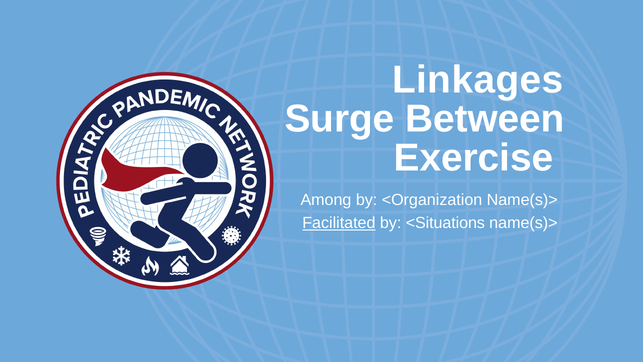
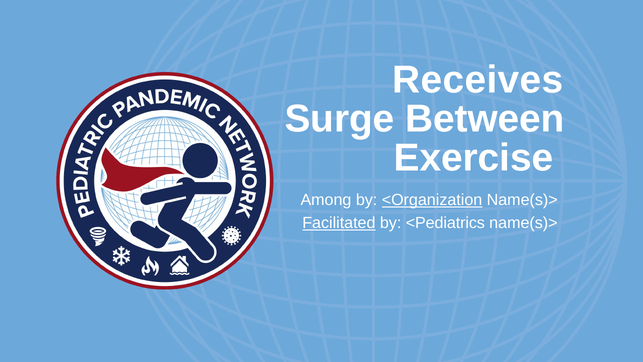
Linkages: Linkages -> Receives
<Organization underline: none -> present
<Situations: <Situations -> <Pediatrics
